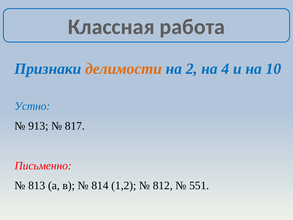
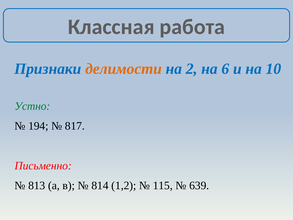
4: 4 -> 6
Устно colour: blue -> green
913: 913 -> 194
812: 812 -> 115
551: 551 -> 639
